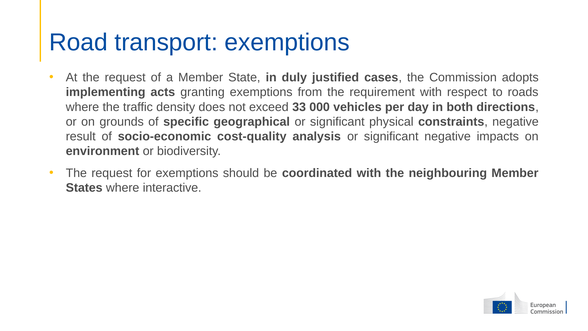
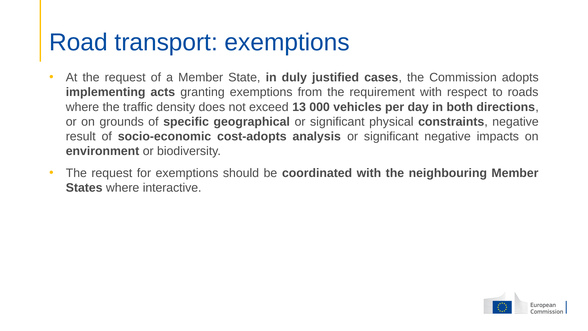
33: 33 -> 13
cost-quality: cost-quality -> cost-adopts
